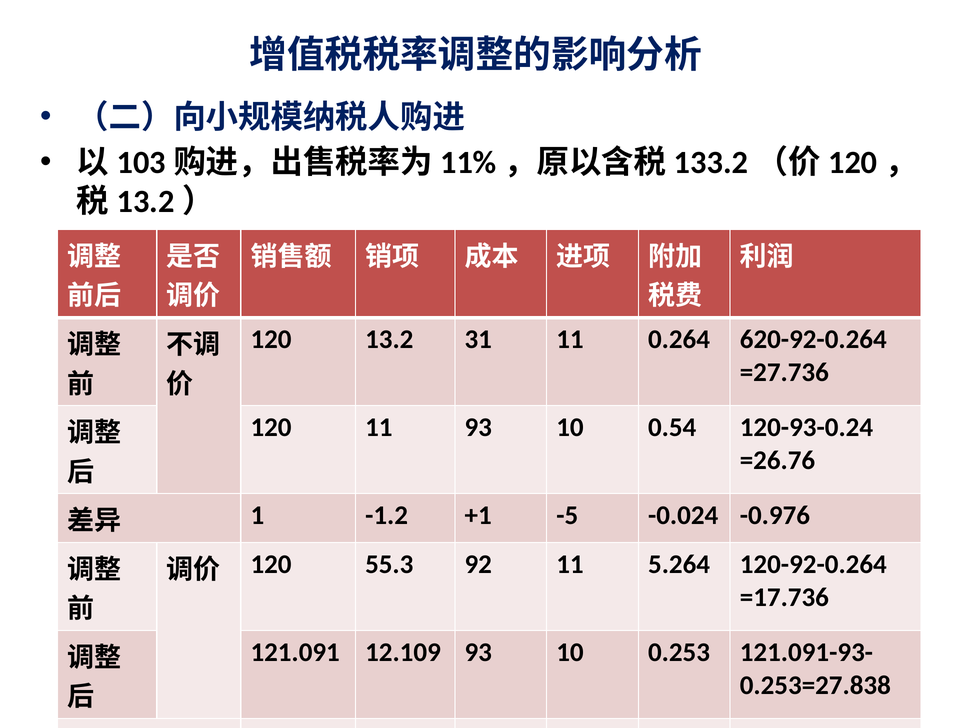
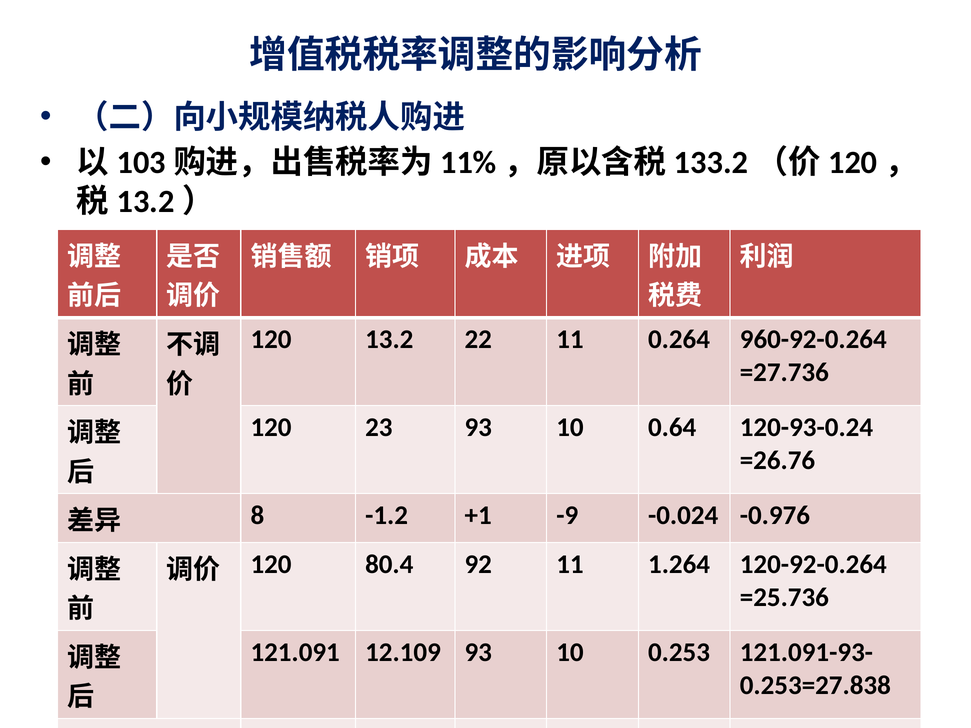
31: 31 -> 22
620-92-0.264: 620-92-0.264 -> 960-92-0.264
120 11: 11 -> 23
0.54: 0.54 -> 0.64
1: 1 -> 8
-5: -5 -> -9
55.3: 55.3 -> 80.4
5.264: 5.264 -> 1.264
=17.736: =17.736 -> =25.736
